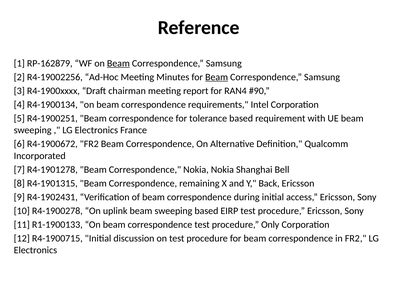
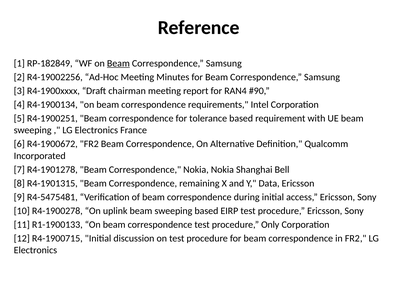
RP-162879: RP-162879 -> RP-182849
Beam at (217, 77) underline: present -> none
Back: Back -> Data
R4-1902431: R4-1902431 -> R4-5475481
